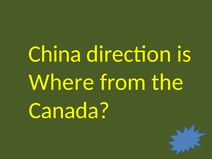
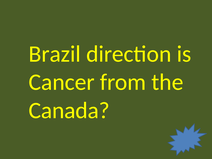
China: China -> Brazil
Where: Where -> Cancer
